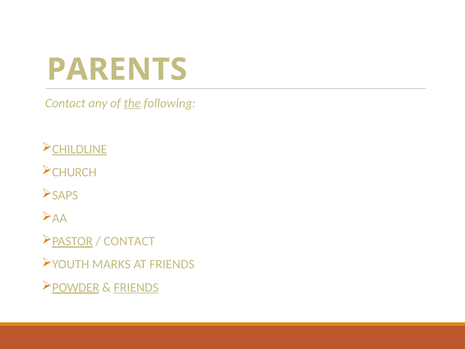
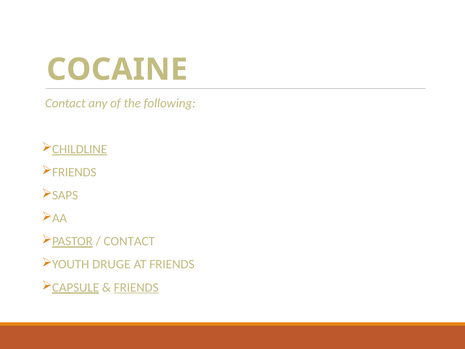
PARENTS: PARENTS -> COCAINE
the underline: present -> none
CHURCH at (74, 172): CHURCH -> FRIENDS
MARKS: MARKS -> DRUGE
POWDER: POWDER -> CAPSULE
